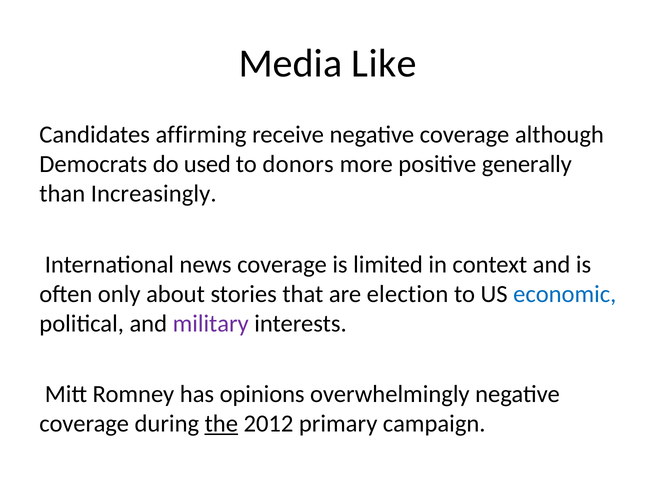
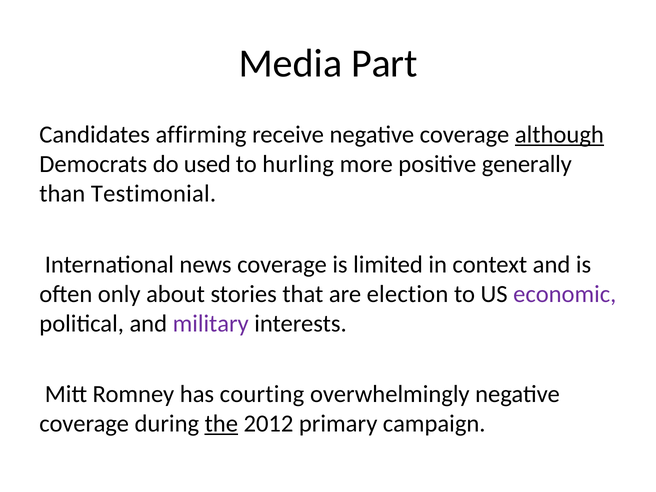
Like: Like -> Part
although underline: none -> present
donors: donors -> hurling
Increasingly: Increasingly -> Testimonial
economic colour: blue -> purple
opinions: opinions -> courting
